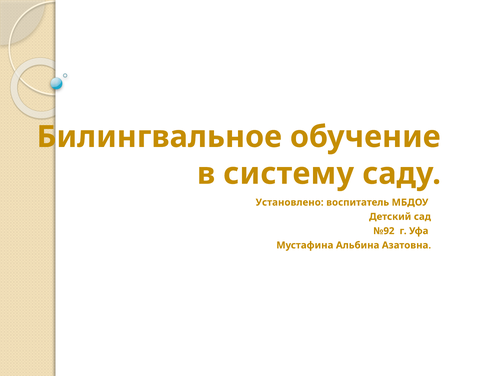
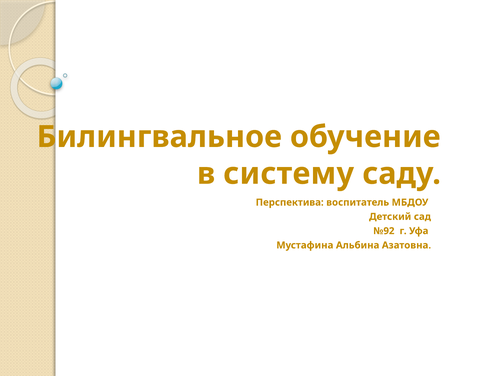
Установлено: Установлено -> Перспектива
